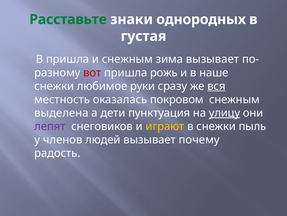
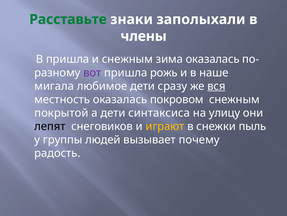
однородных: однородных -> заполыхали
густая: густая -> члены
зима вызывает: вызывает -> оказалась
вот colour: red -> purple
снежки at (54, 86): снежки -> мигала
любимое руки: руки -> дети
выделена: выделена -> покрытой
пунктуация: пунктуация -> синтаксиса
улицу underline: present -> none
лепят colour: purple -> black
членов: членов -> группы
